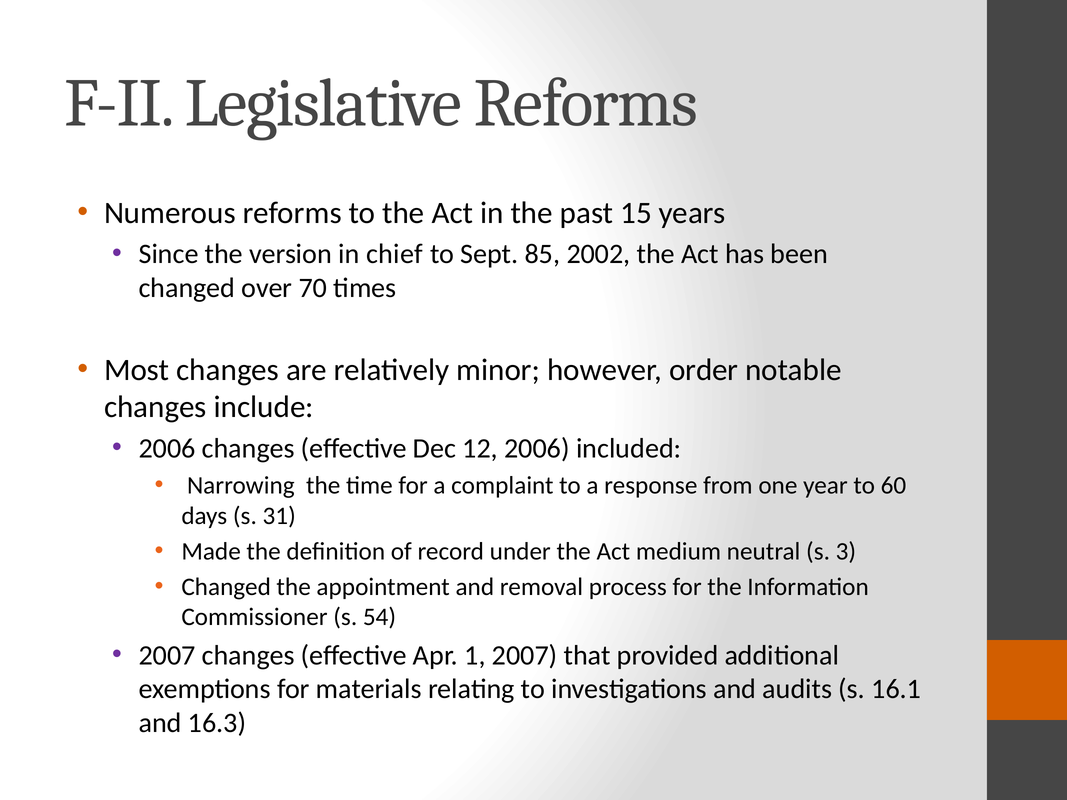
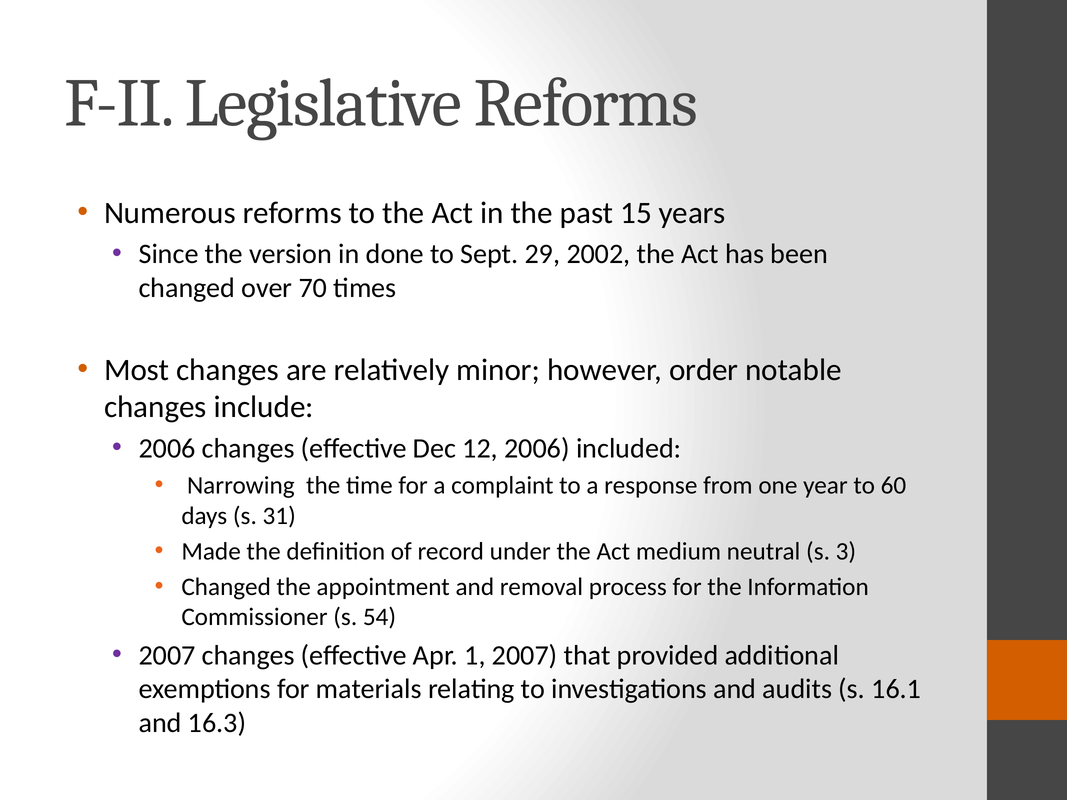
chief: chief -> done
85: 85 -> 29
